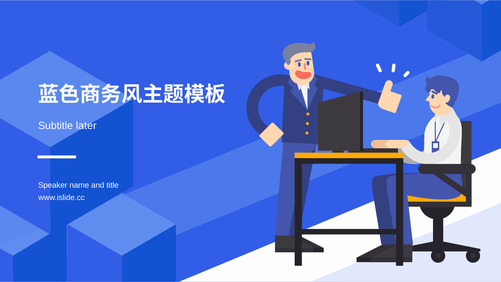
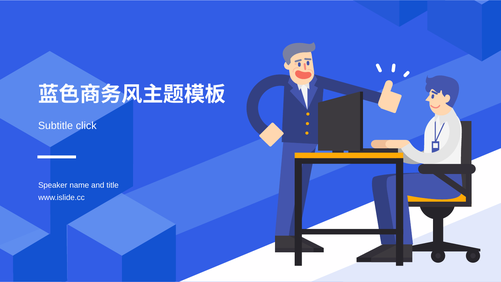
later: later -> click
